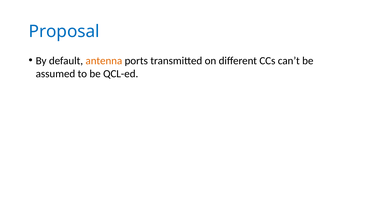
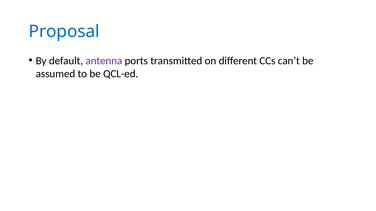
antenna colour: orange -> purple
